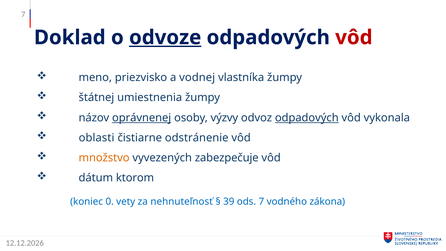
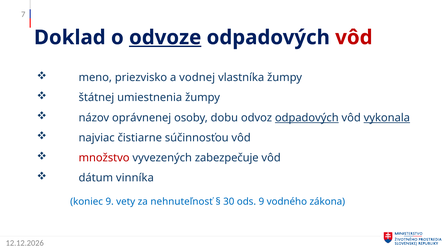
oprávnenej underline: present -> none
výzvy: výzvy -> dobu
vykonala underline: none -> present
oblasti: oblasti -> najviac
odstránenie: odstránenie -> súčinnosťou
množstvo colour: orange -> red
ktorom: ktorom -> vinníka
koniec 0: 0 -> 9
39: 39 -> 30
ods 7: 7 -> 9
